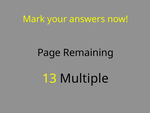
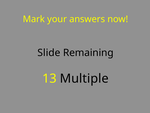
Page: Page -> Slide
